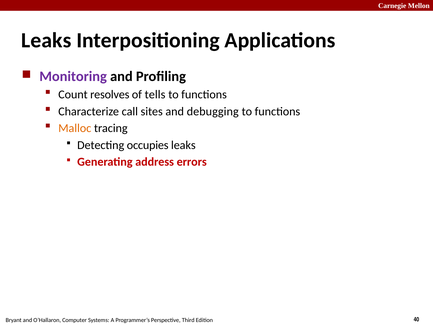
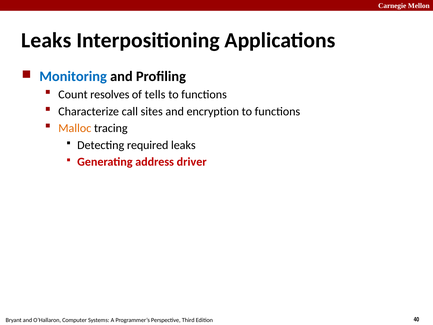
Monitoring colour: purple -> blue
debugging: debugging -> encryption
occupies: occupies -> required
errors: errors -> driver
